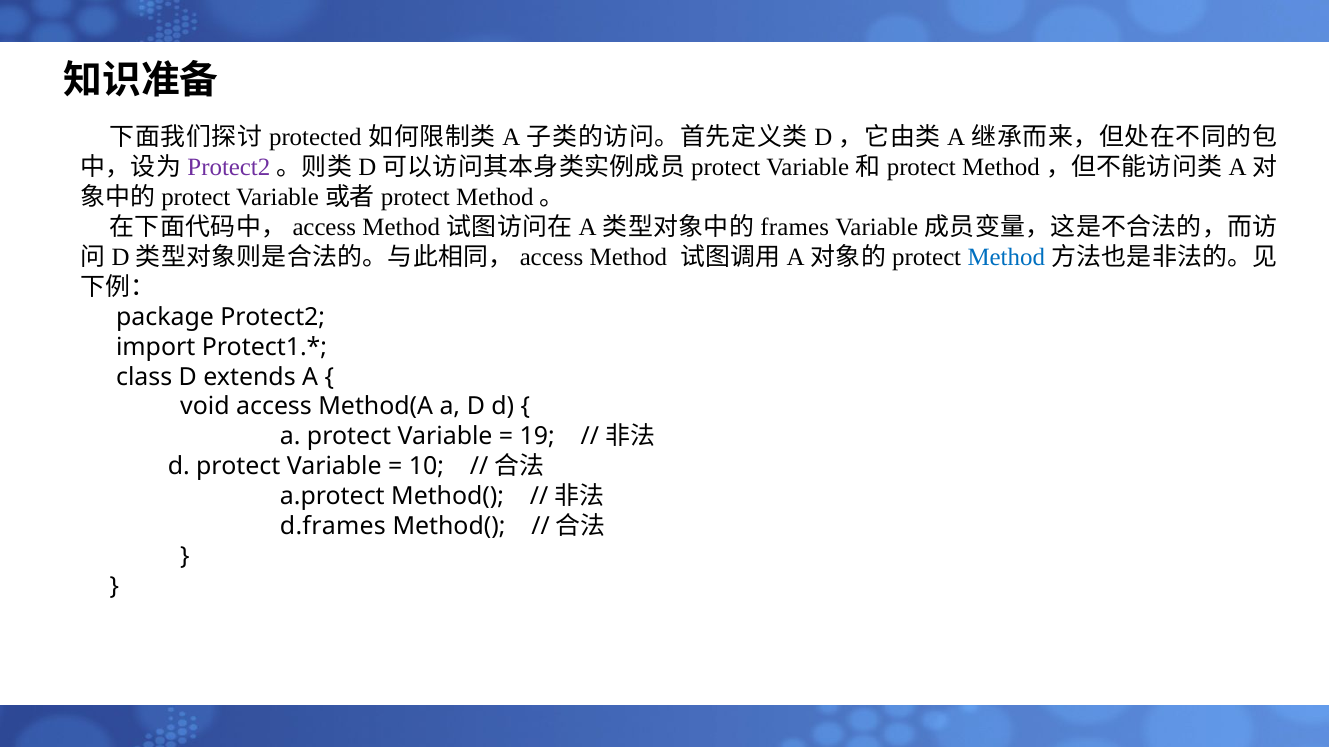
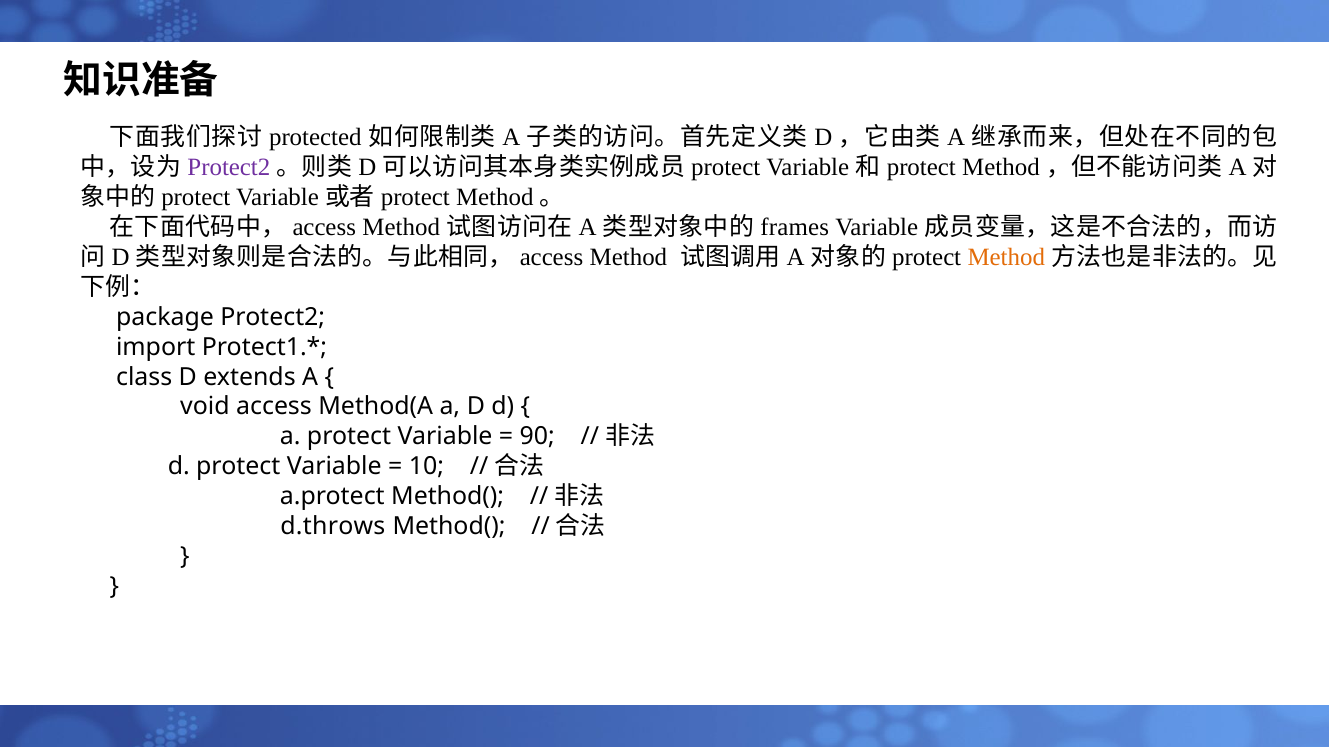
Method at (1006, 257) colour: blue -> orange
19: 19 -> 90
d.frames: d.frames -> d.throws
